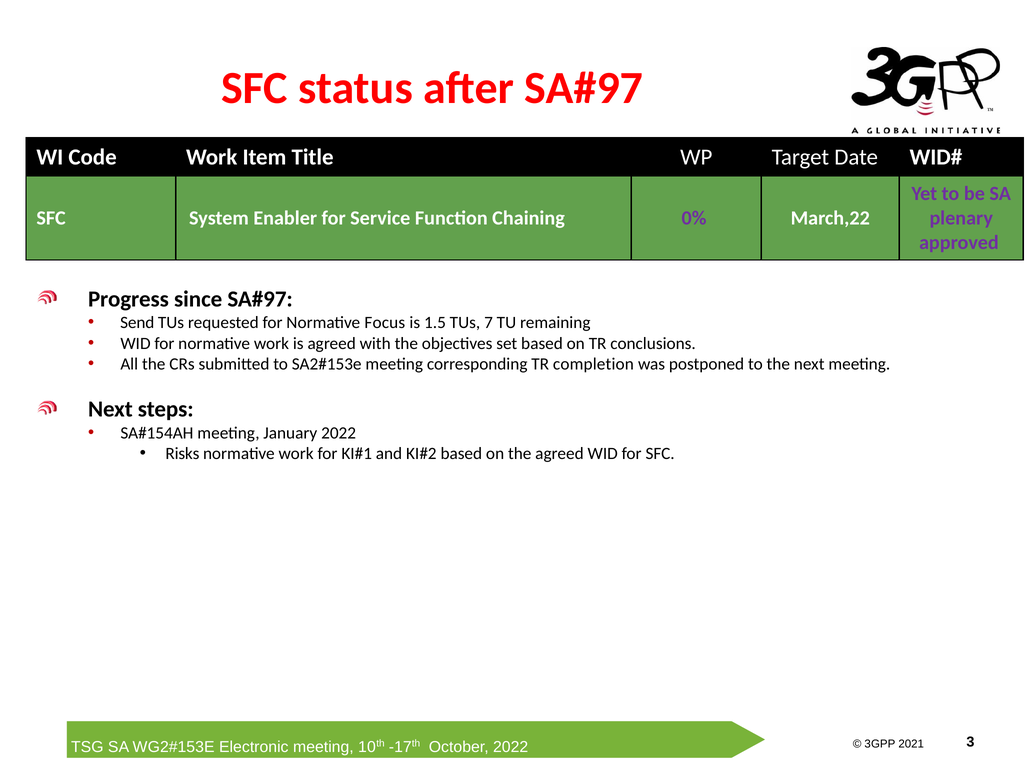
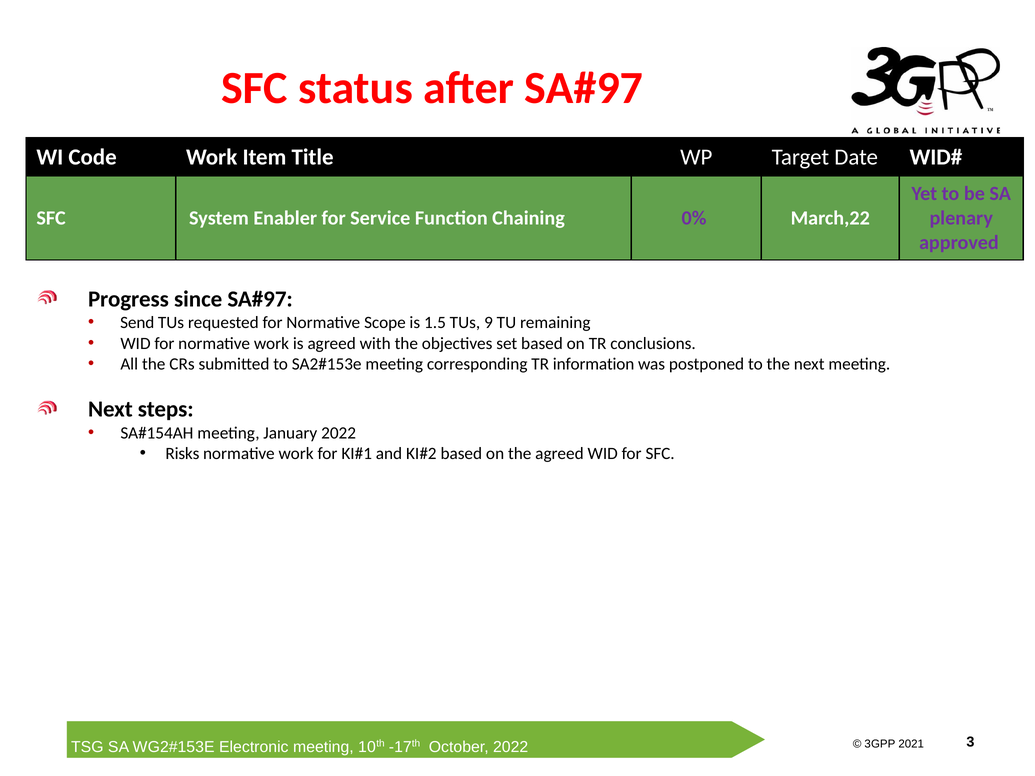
Focus: Focus -> Scope
7: 7 -> 9
completion: completion -> information
